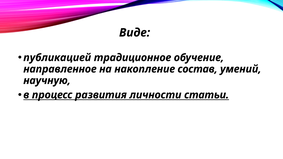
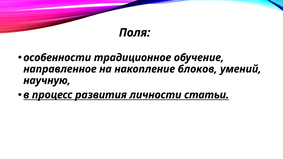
Виде: Виде -> Поля
публикацией: публикацией -> особенности
состав: состав -> блоков
